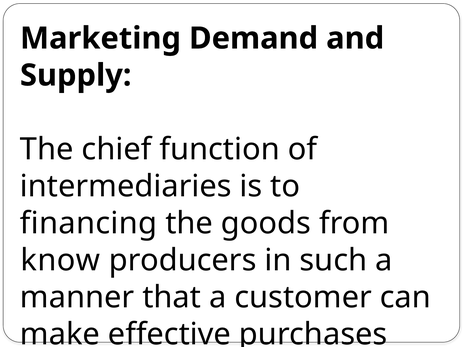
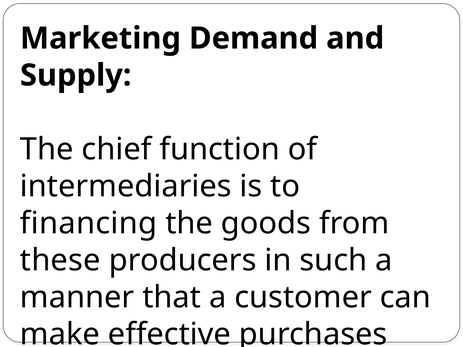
know: know -> these
